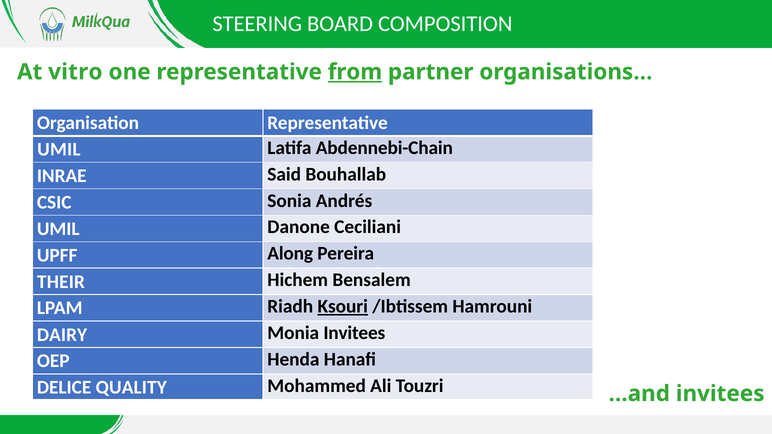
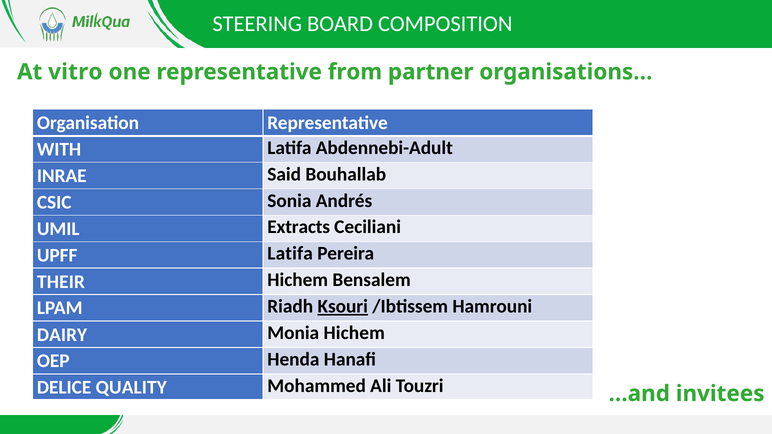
from underline: present -> none
UMIL at (59, 150): UMIL -> WITH
Abdennebi-Chain: Abdennebi-Chain -> Abdennebi-Adult
Danone: Danone -> Extracts
UPFF Along: Along -> Latifa
Monia Invitees: Invitees -> Hichem
